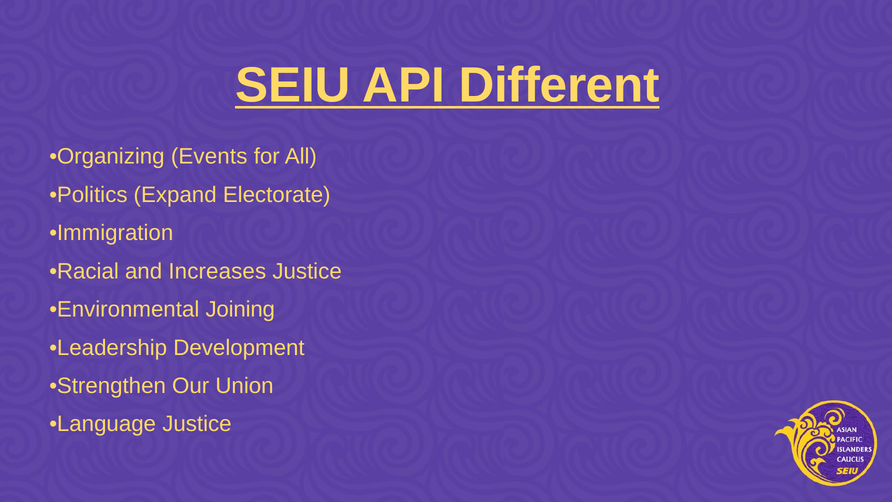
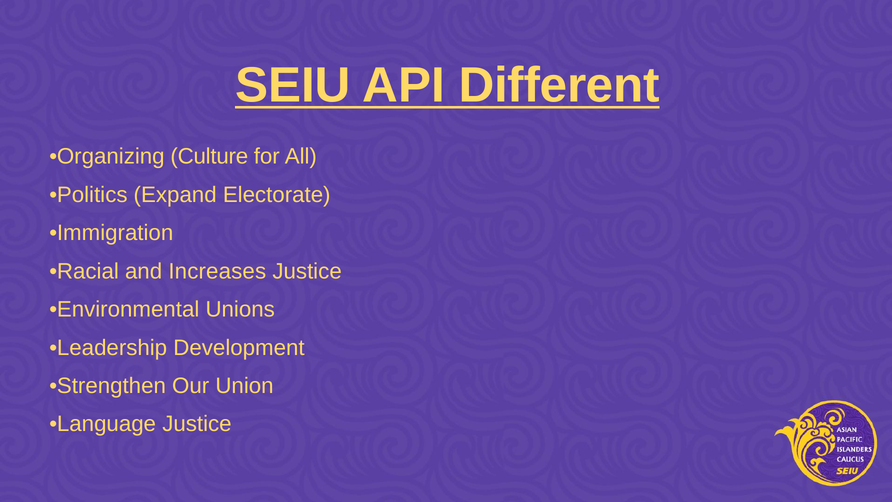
Events: Events -> Culture
Joining: Joining -> Unions
